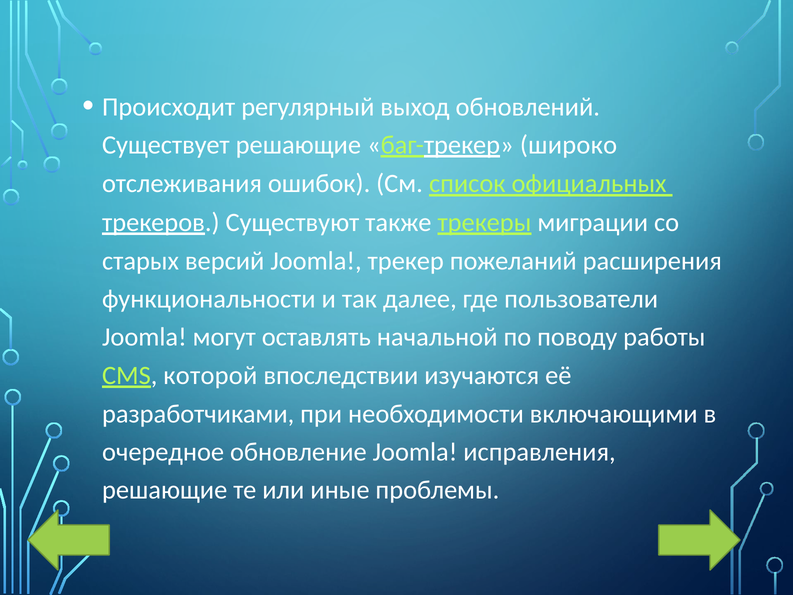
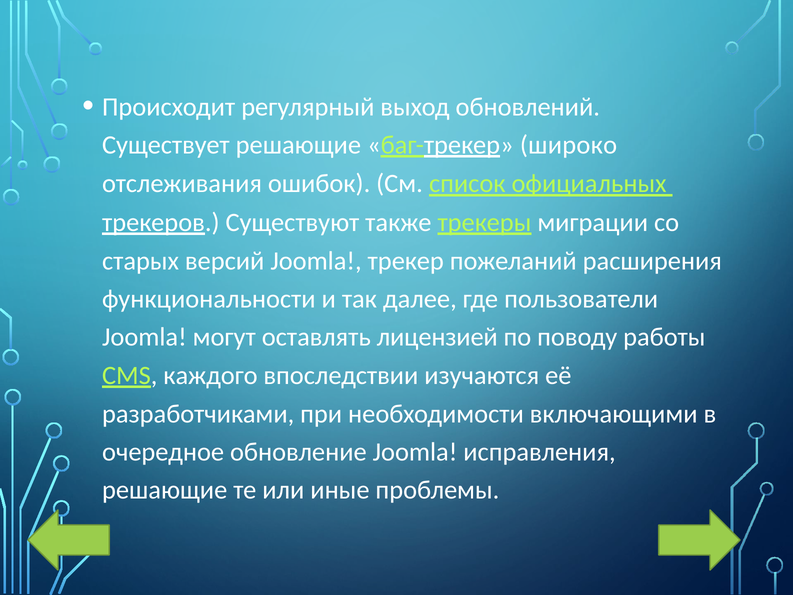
начальной: начальной -> лицензией
которой: которой -> каждого
